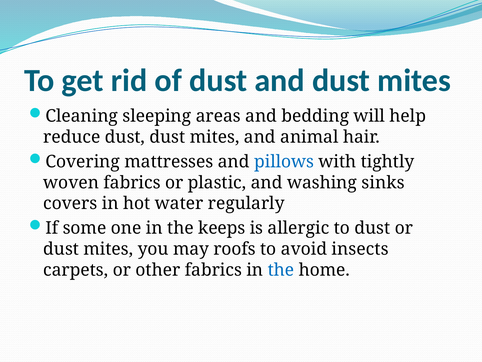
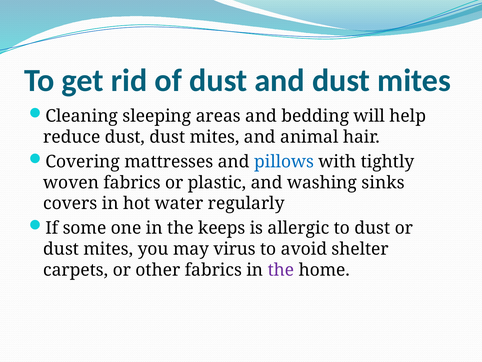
roofs: roofs -> virus
insects: insects -> shelter
the at (281, 270) colour: blue -> purple
